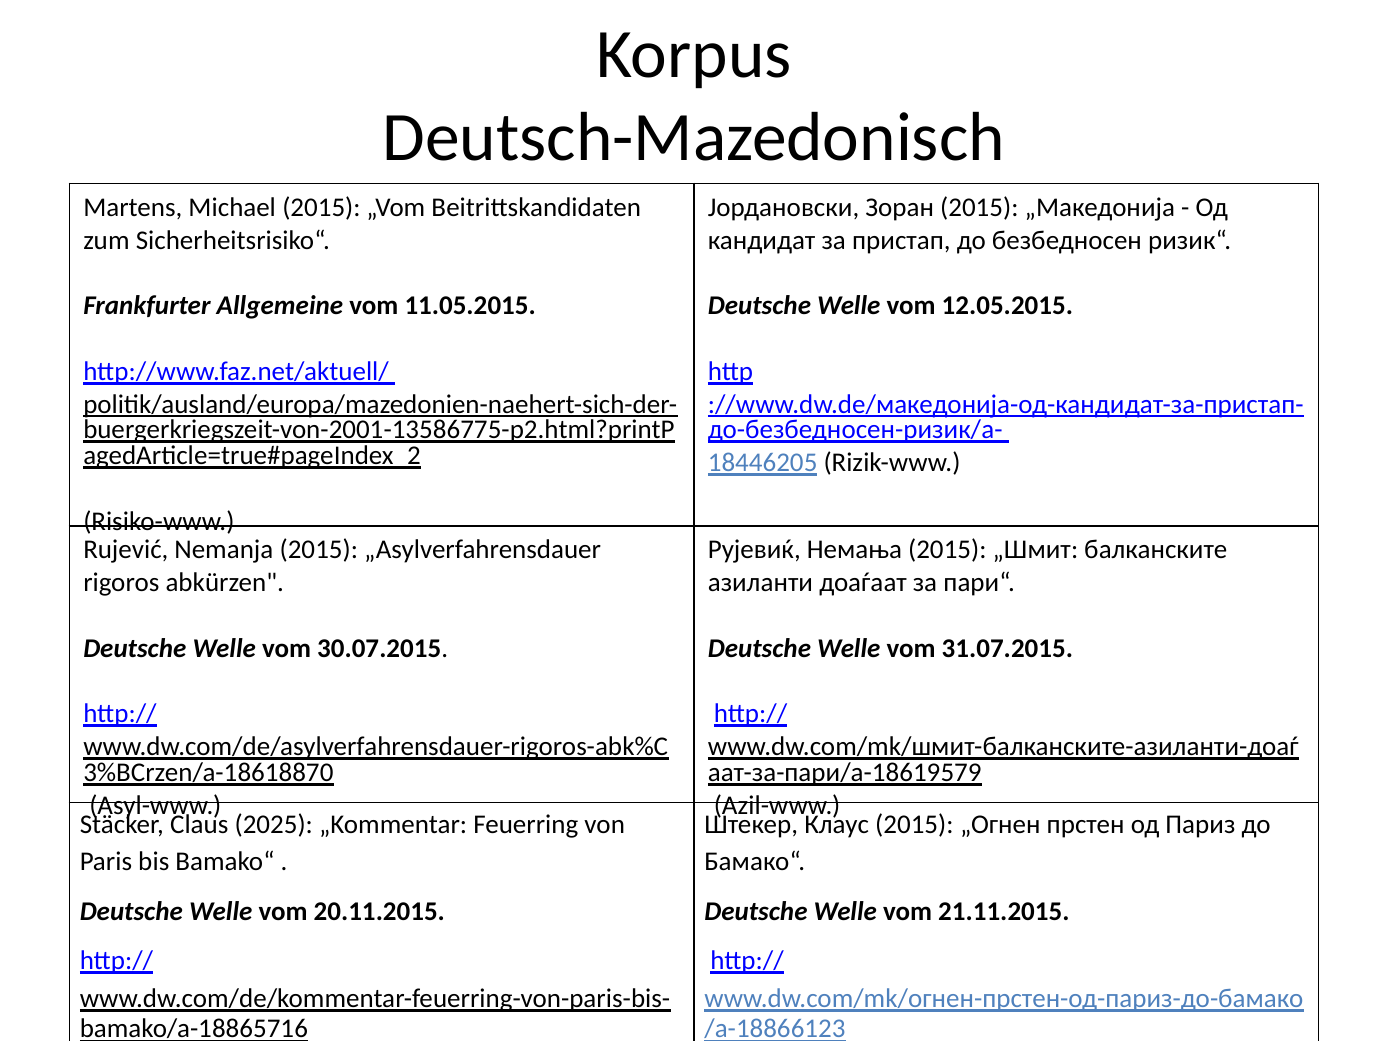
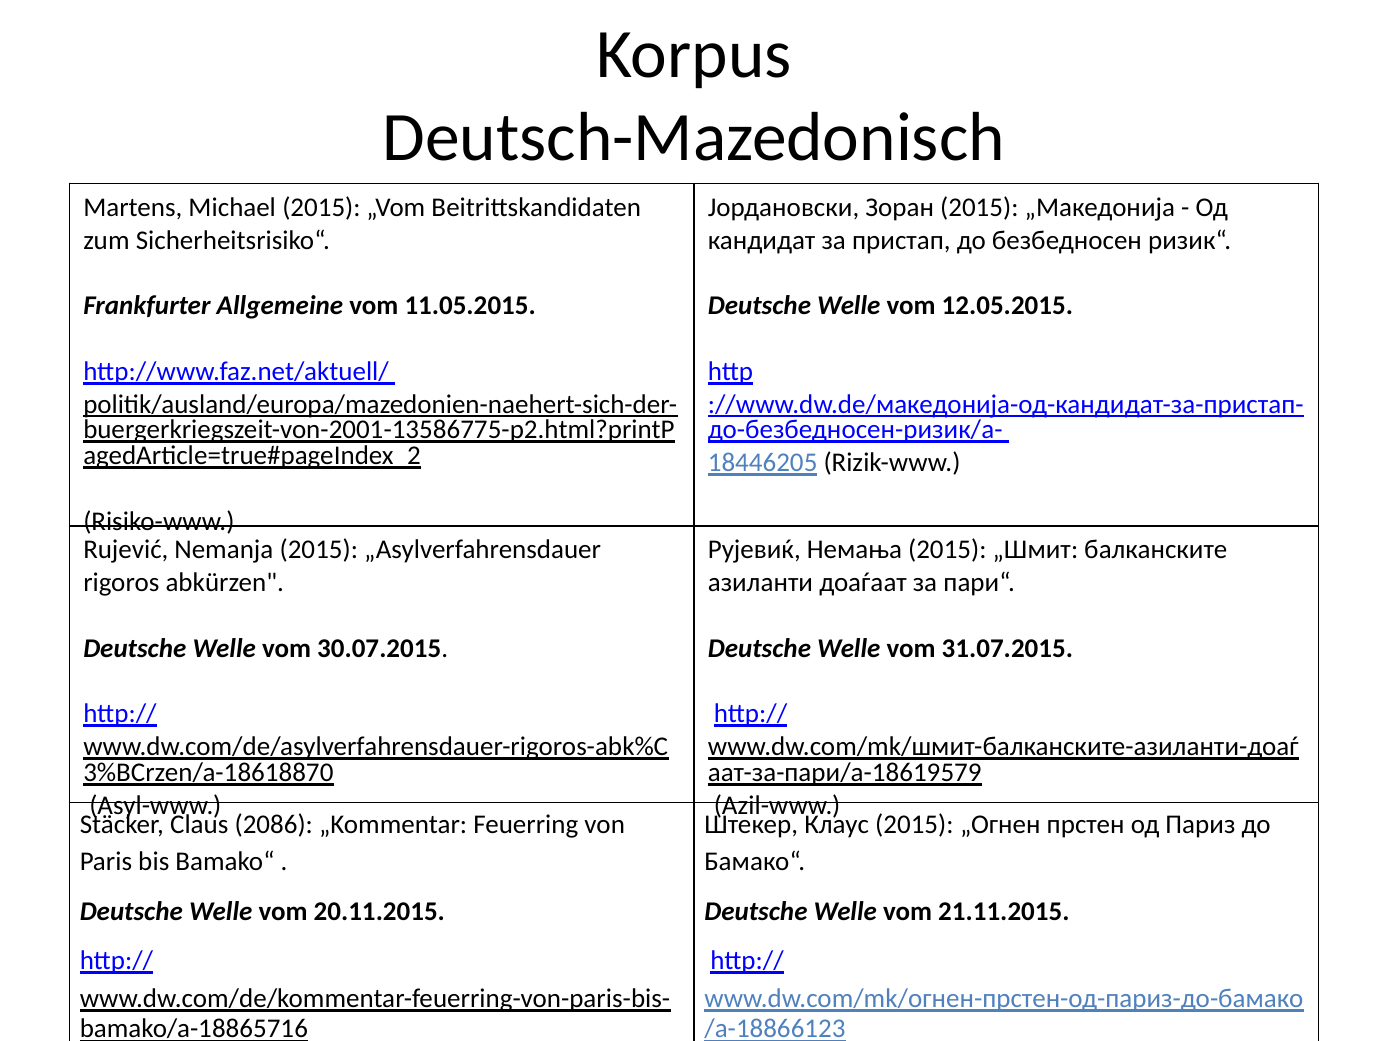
2025: 2025 -> 2086
